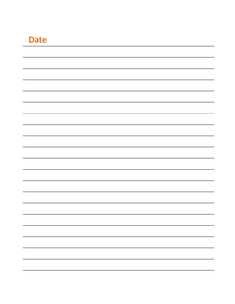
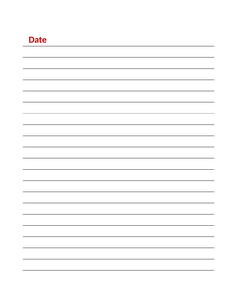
Date colour: orange -> red
